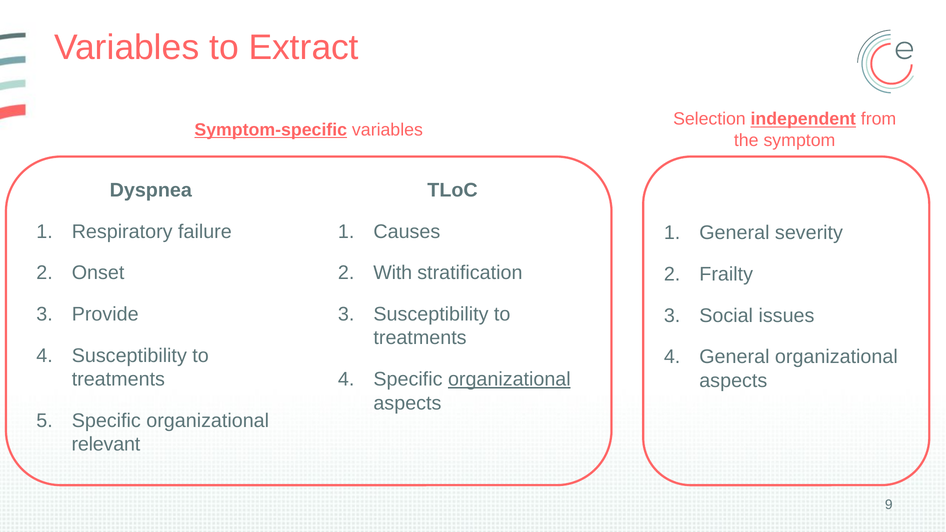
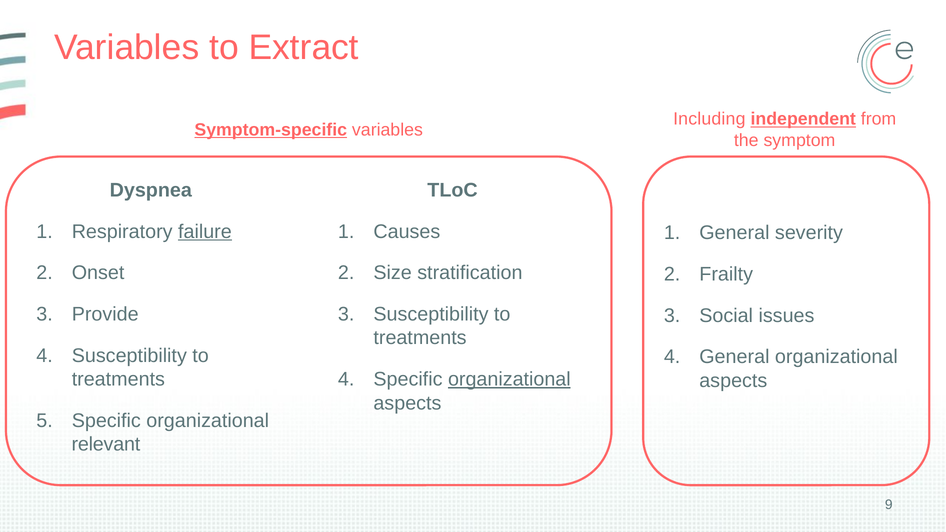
Selection: Selection -> Including
failure underline: none -> present
With: With -> Size
